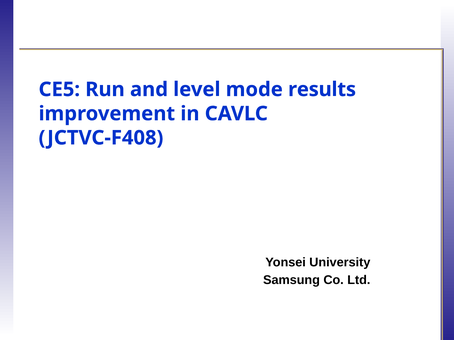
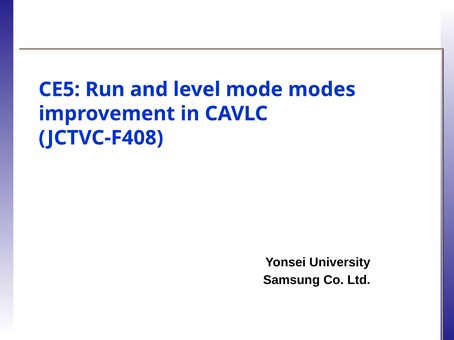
results: results -> modes
